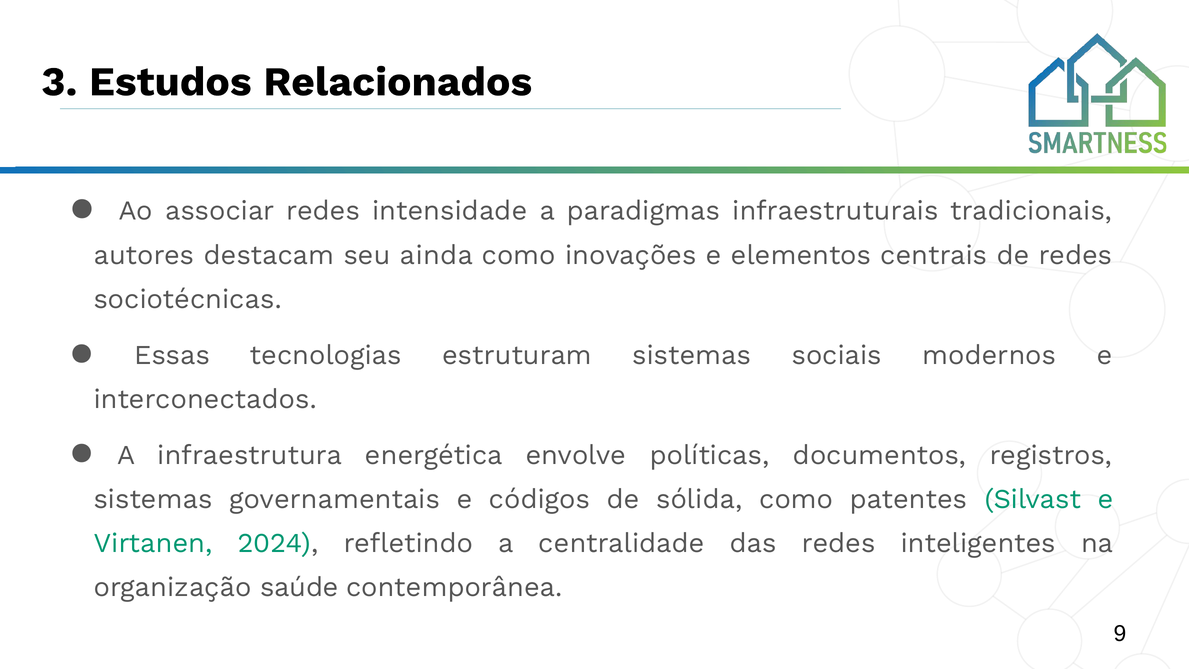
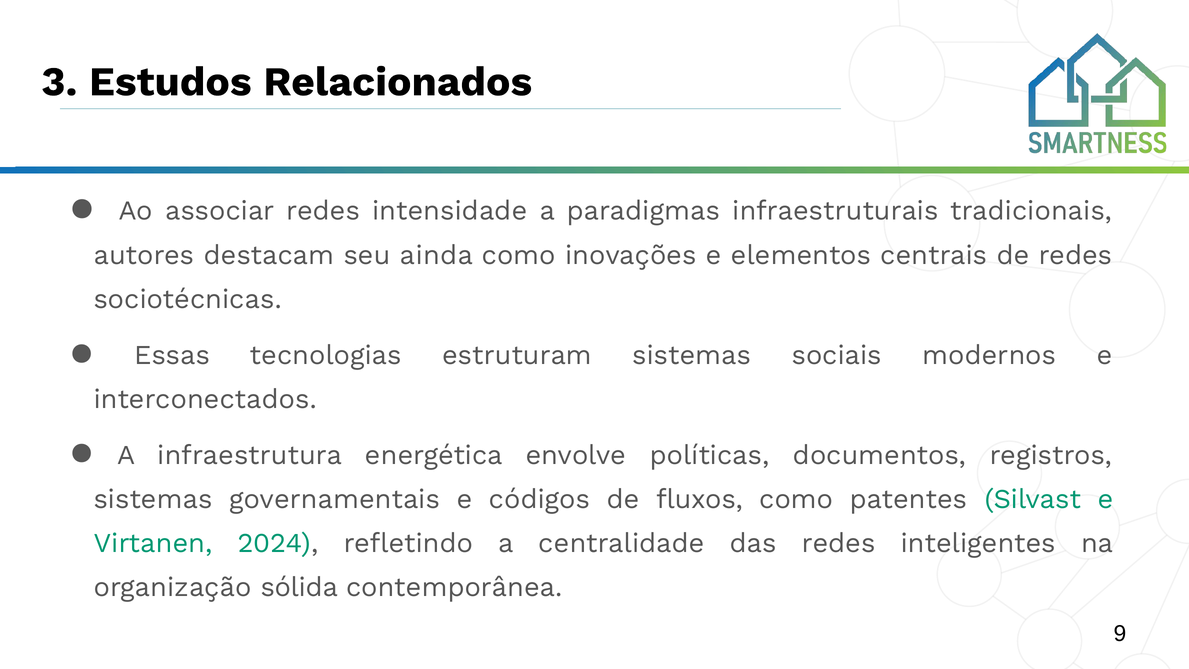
sólida: sólida -> fluxos
saúde: saúde -> sólida
